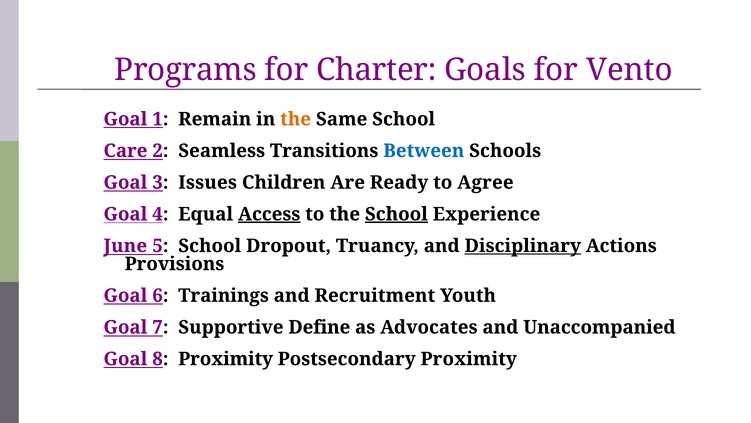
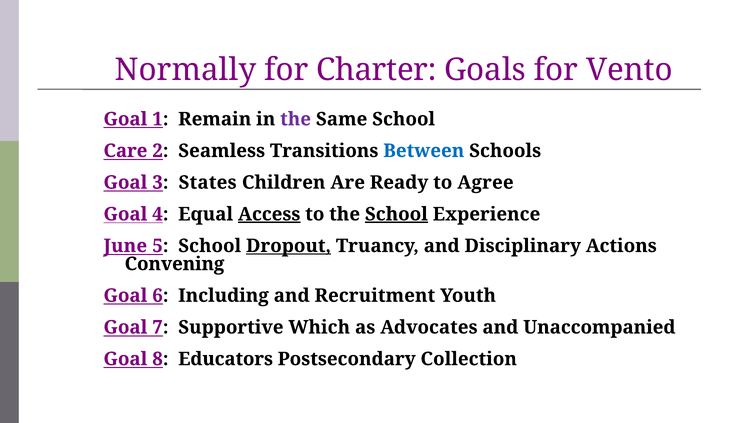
Programs: Programs -> Normally
the at (296, 119) colour: orange -> purple
Issues: Issues -> States
Dropout underline: none -> present
Disciplinary underline: present -> none
Provisions: Provisions -> Convening
Trainings: Trainings -> Including
Define: Define -> Which
8 Proximity: Proximity -> Educators
Postsecondary Proximity: Proximity -> Collection
